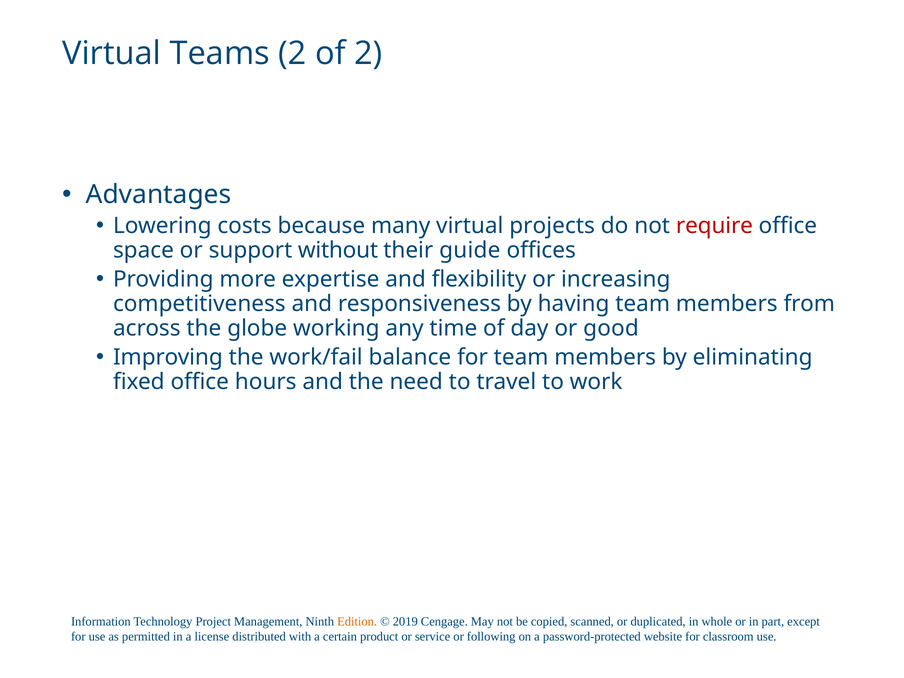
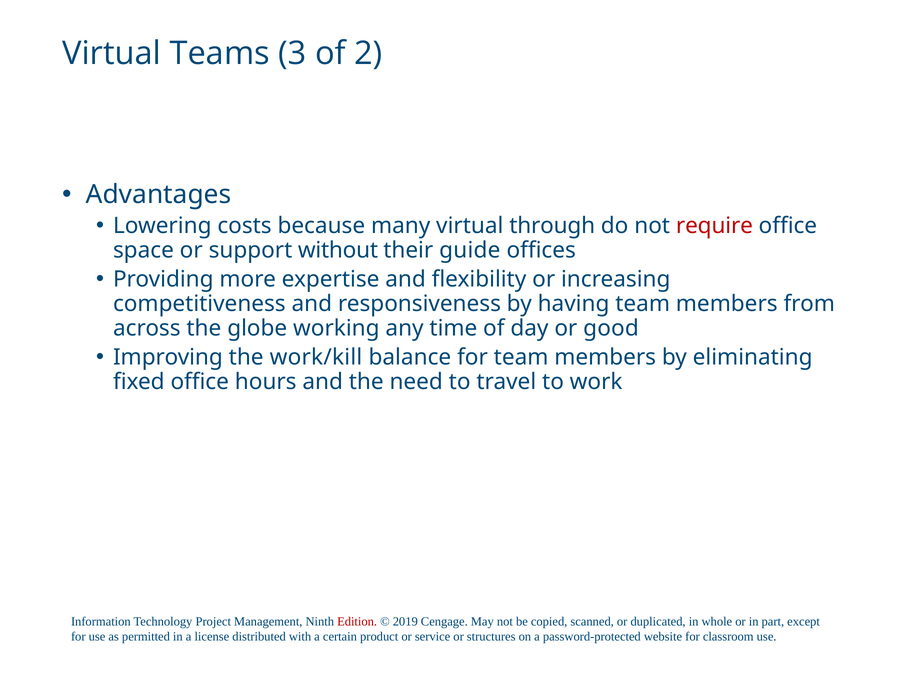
Teams 2: 2 -> 3
projects: projects -> through
work/fail: work/fail -> work/kill
Edition colour: orange -> red
following: following -> structures
